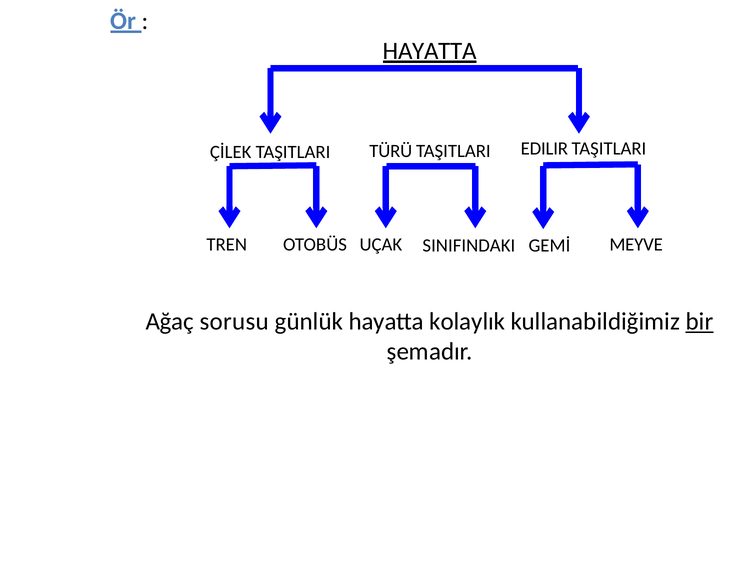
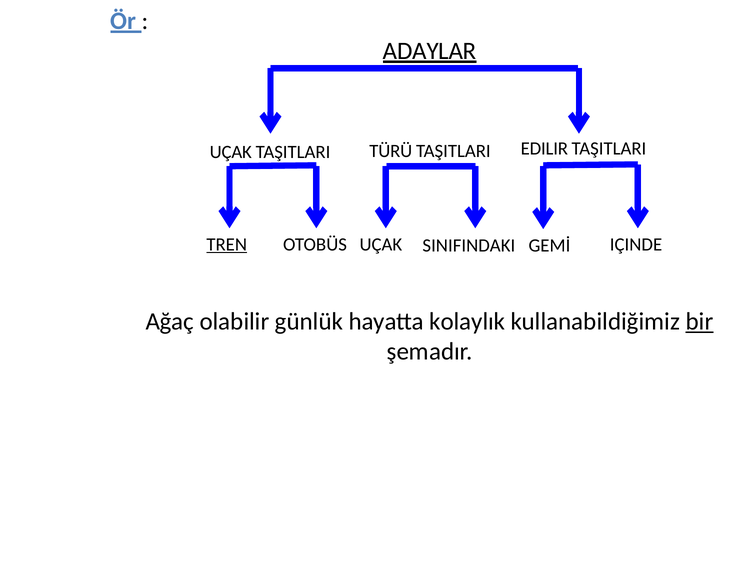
HAYATTA at (430, 51): HAYATTA -> ADAYLAR
ÇİLEK at (231, 152): ÇİLEK -> UÇAK
TREN underline: none -> present
MEYVE: MEYVE -> IÇINDE
sorusu: sorusu -> olabilir
